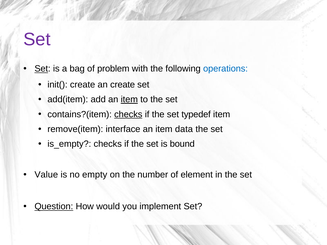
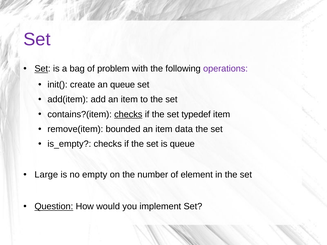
operations colour: blue -> purple
an create: create -> queue
item at (129, 100) underline: present -> none
interface: interface -> bounded
is bound: bound -> queue
Value: Value -> Large
